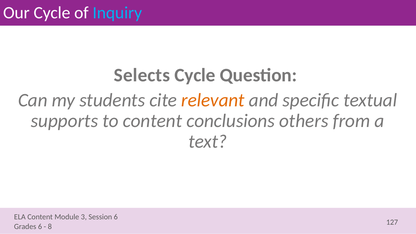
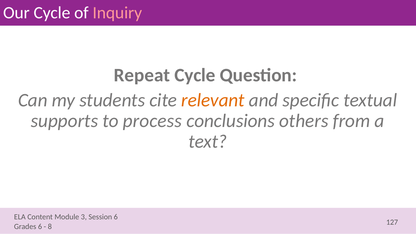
Inquiry colour: light blue -> pink
Selects: Selects -> Repeat
to content: content -> process
